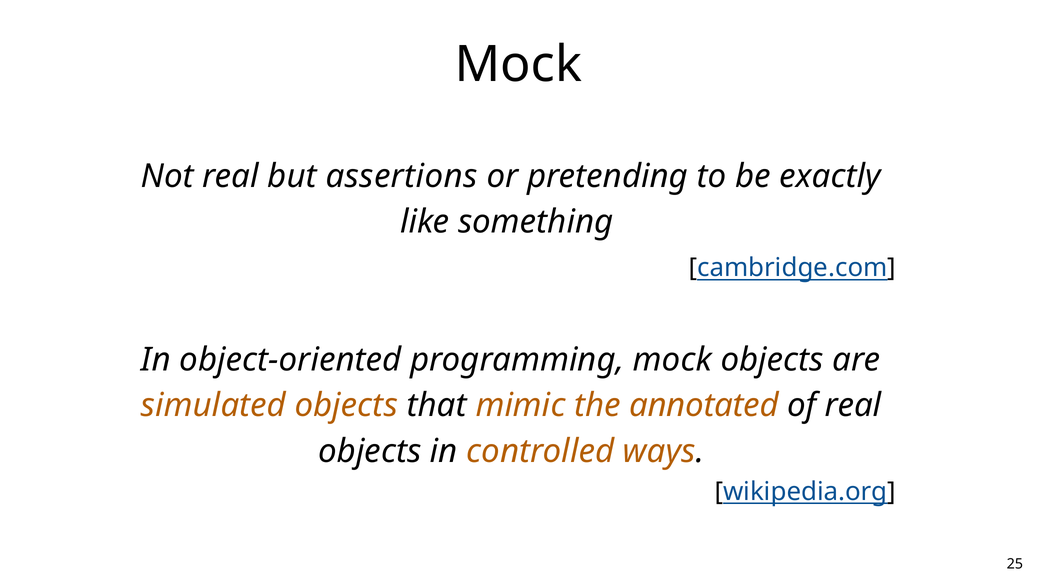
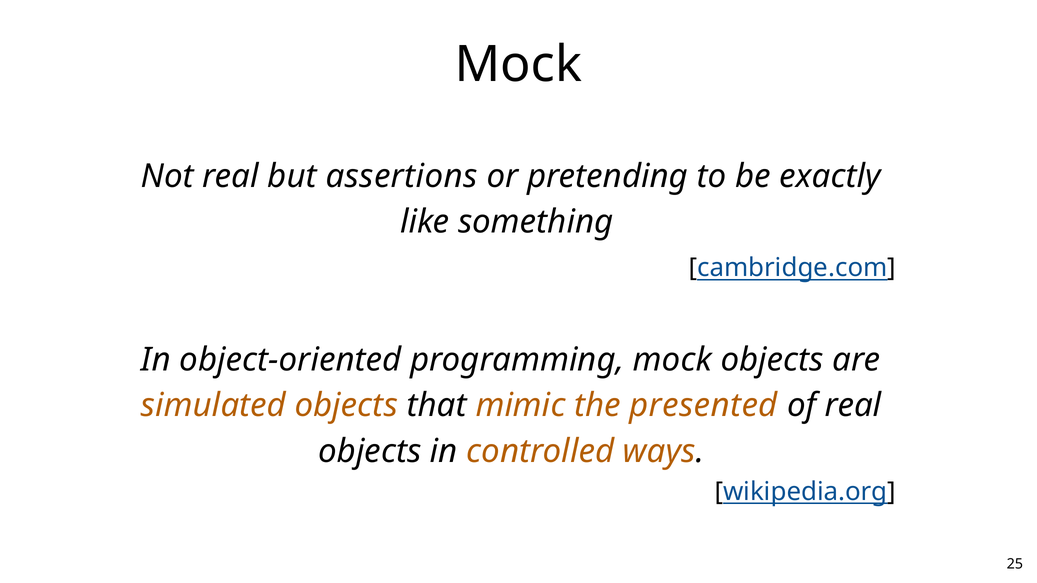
annotated: annotated -> presented
